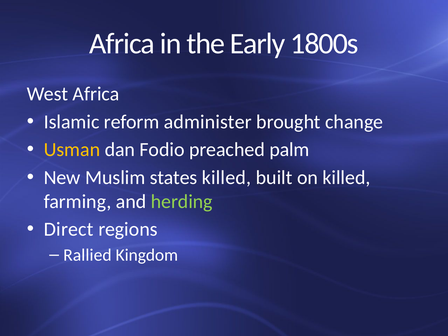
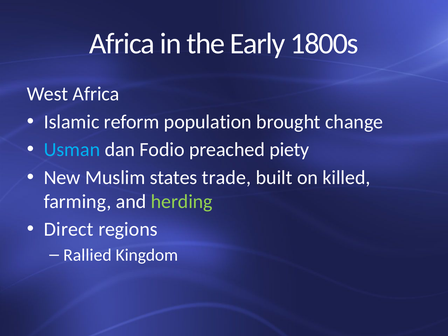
administer: administer -> population
Usman colour: yellow -> light blue
palm: palm -> piety
states killed: killed -> trade
